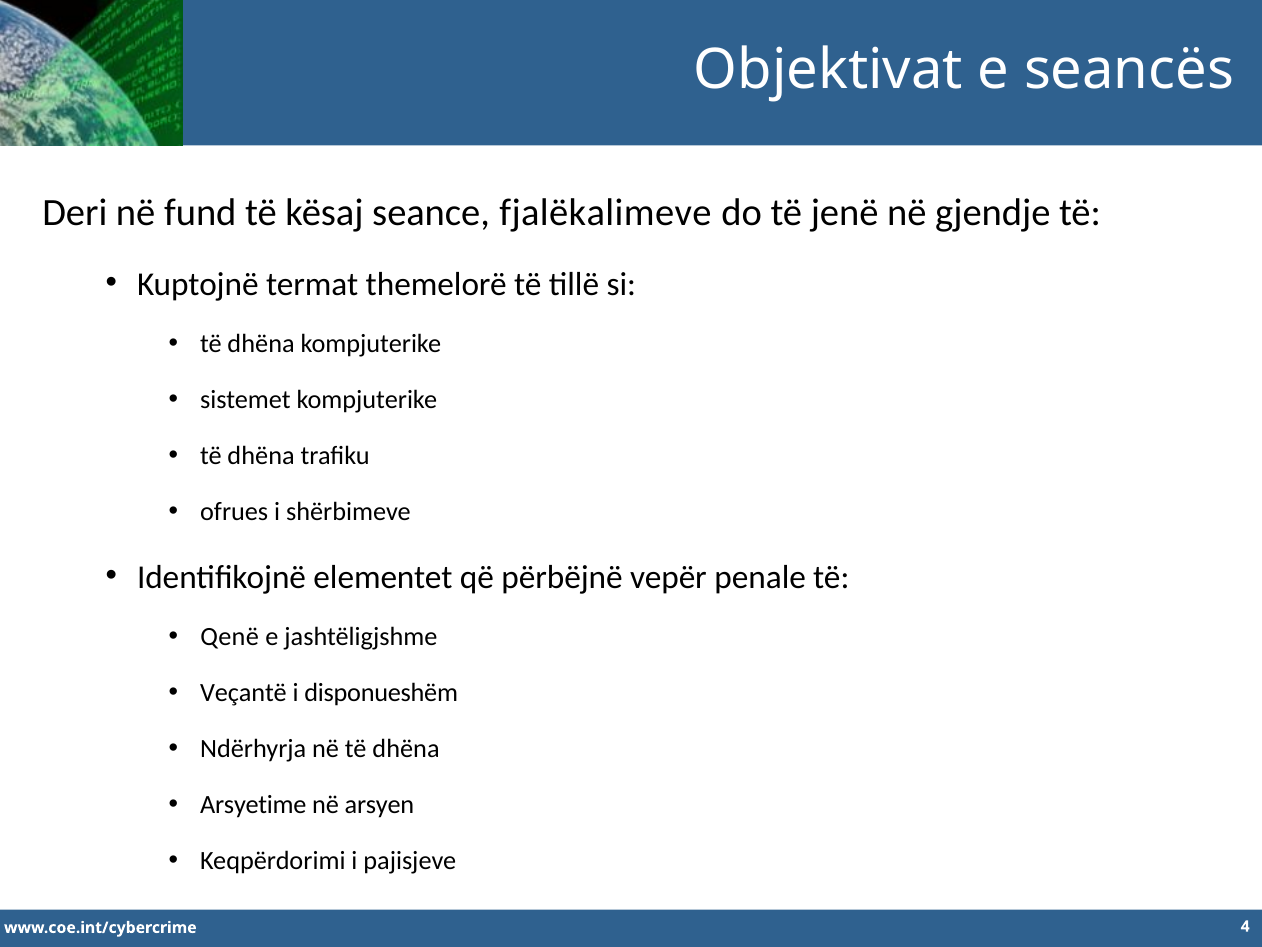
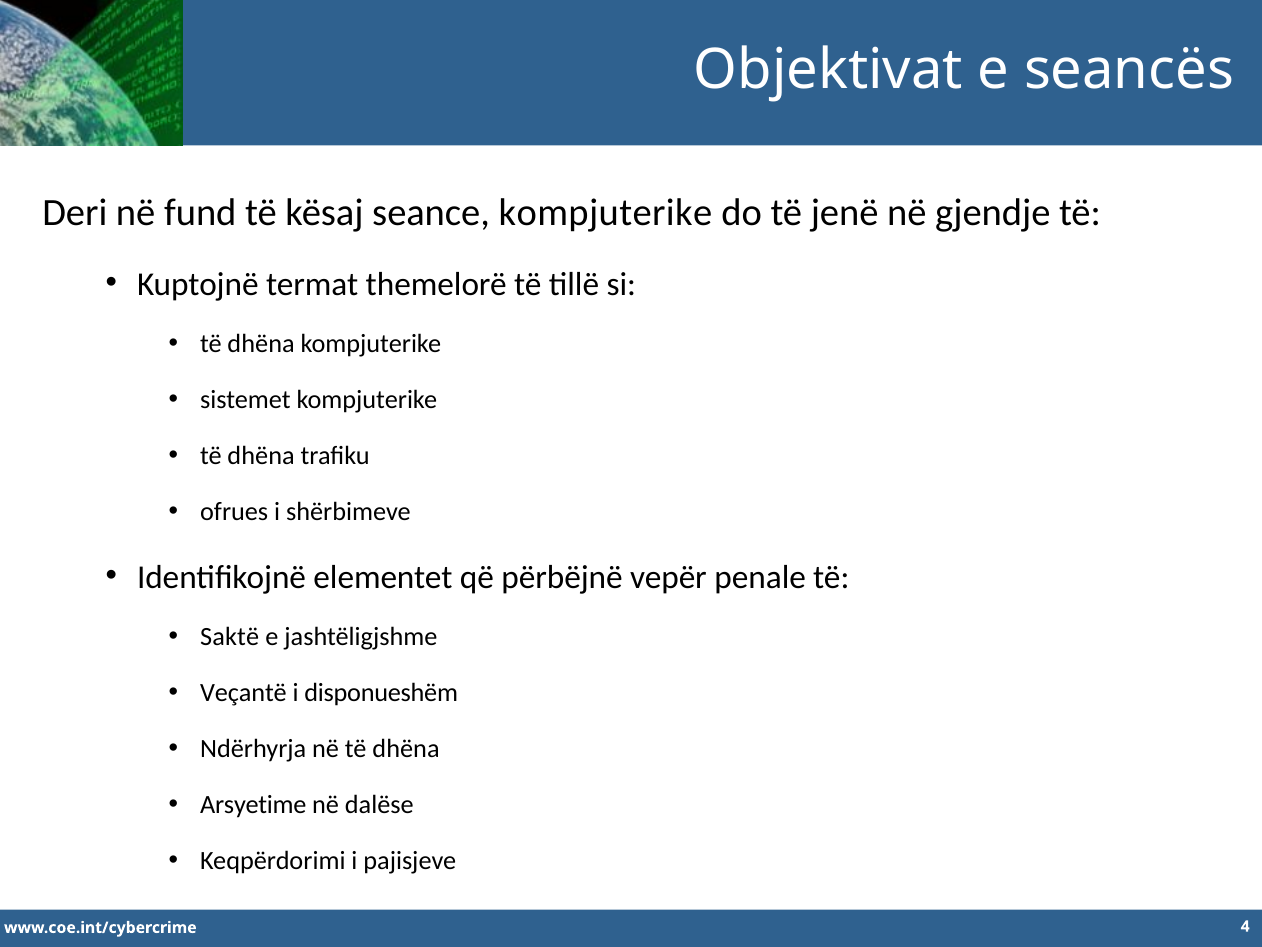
seance fjalëkalimeve: fjalëkalimeve -> kompjuterike
Qenë: Qenë -> Saktë
arsyen: arsyen -> dalëse
